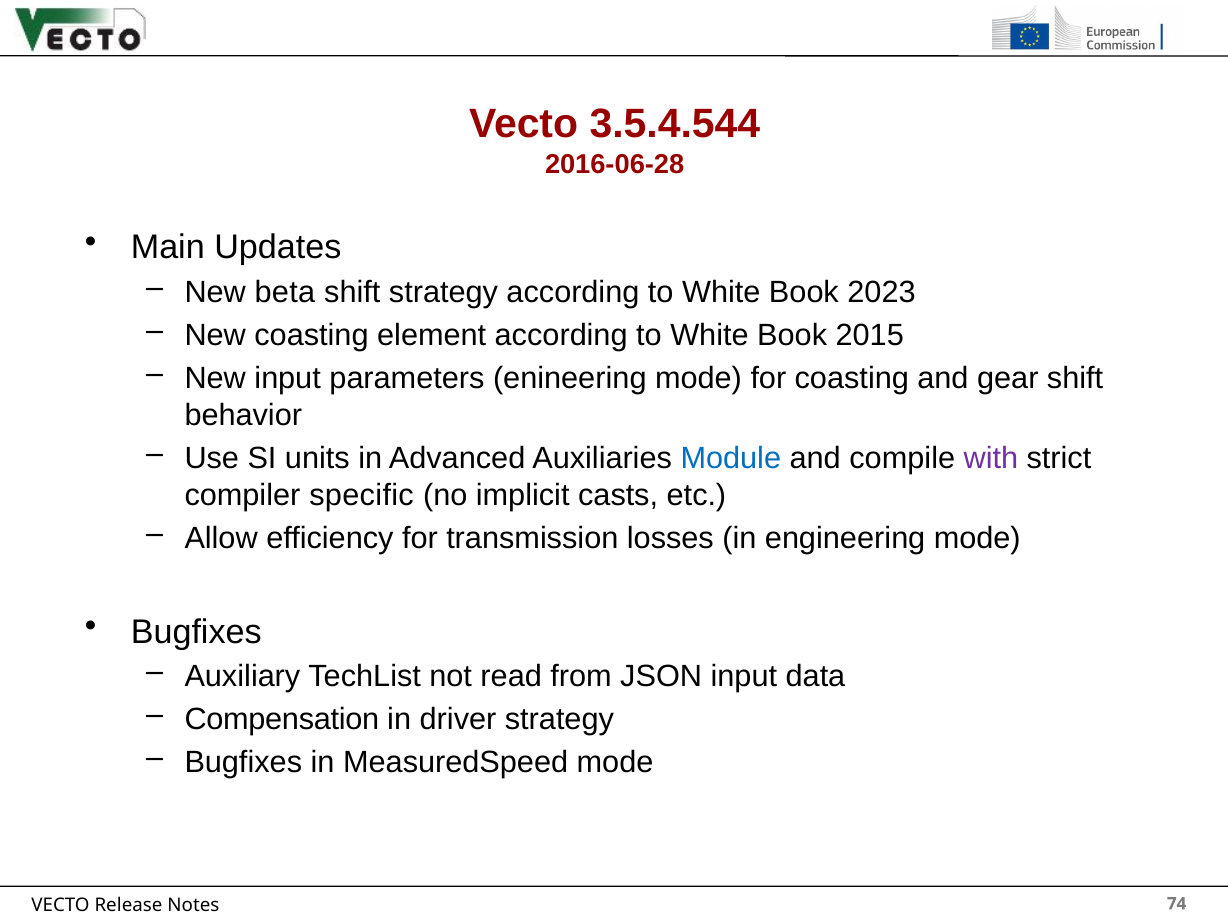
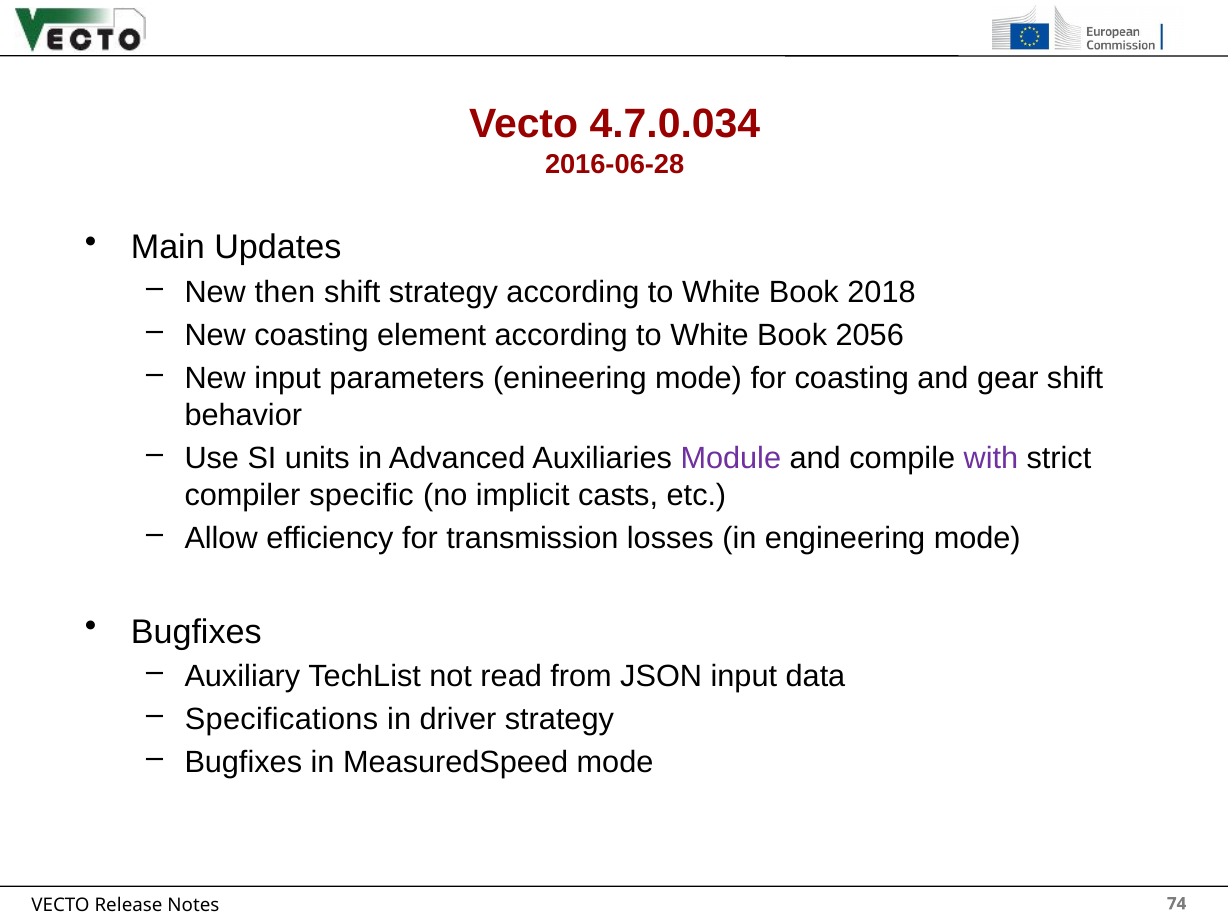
3.5.4.544: 3.5.4.544 -> 4.7.0.034
beta: beta -> then
2023: 2023 -> 2018
2015: 2015 -> 2056
Module colour: blue -> purple
Compensation: Compensation -> Specifications
